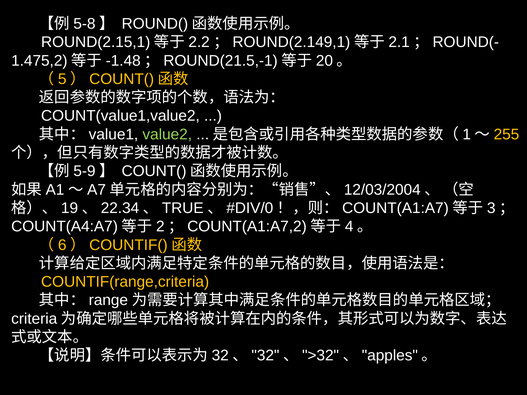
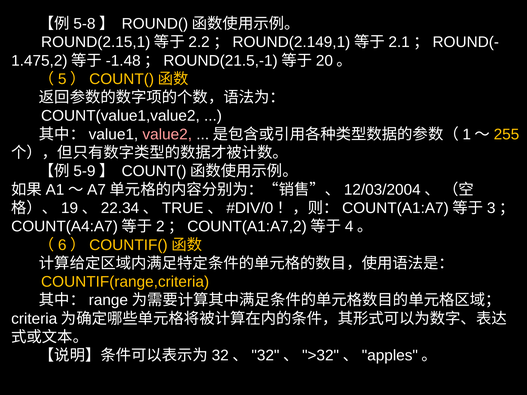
value2 colour: light green -> pink
